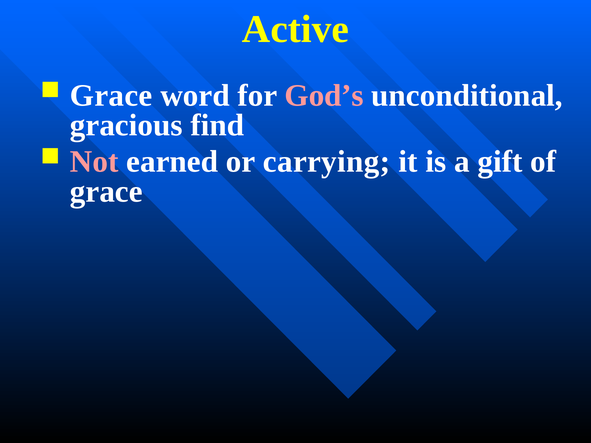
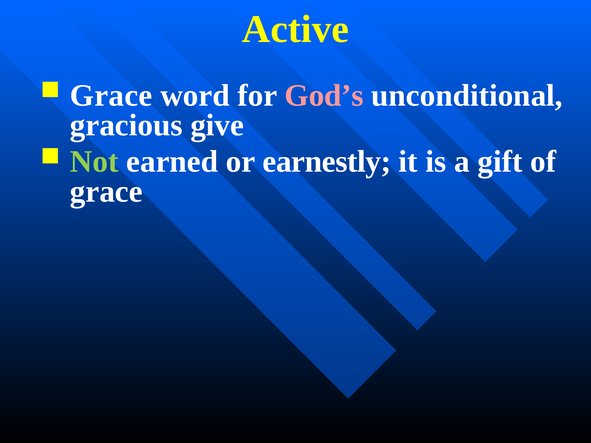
find: find -> give
Not colour: pink -> light green
carrying: carrying -> earnestly
